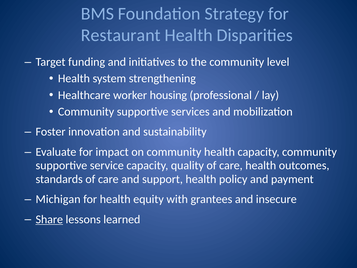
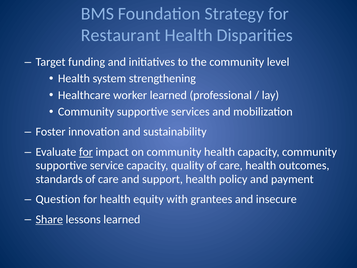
worker housing: housing -> learned
for at (86, 152) underline: none -> present
Michigan: Michigan -> Question
